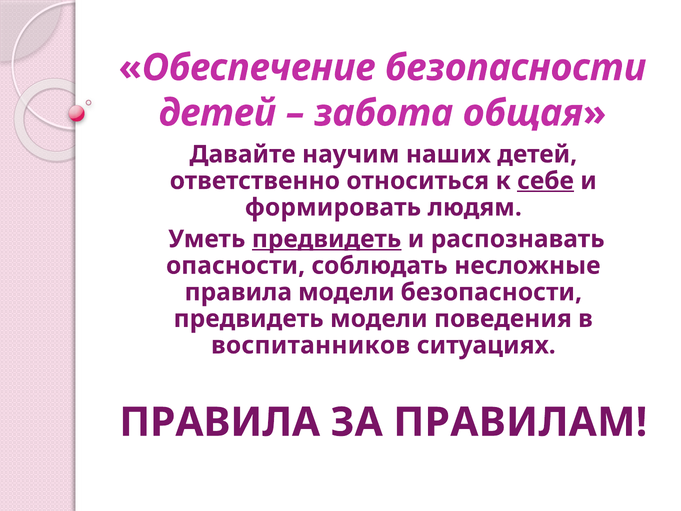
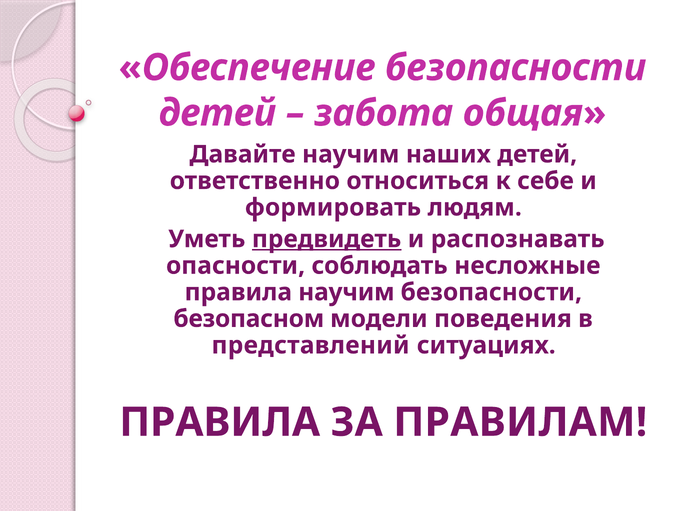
себе underline: present -> none
правила модели: модели -> научим
предвидеть at (249, 319): предвидеть -> безопасном
воспитанников: воспитанников -> представлений
